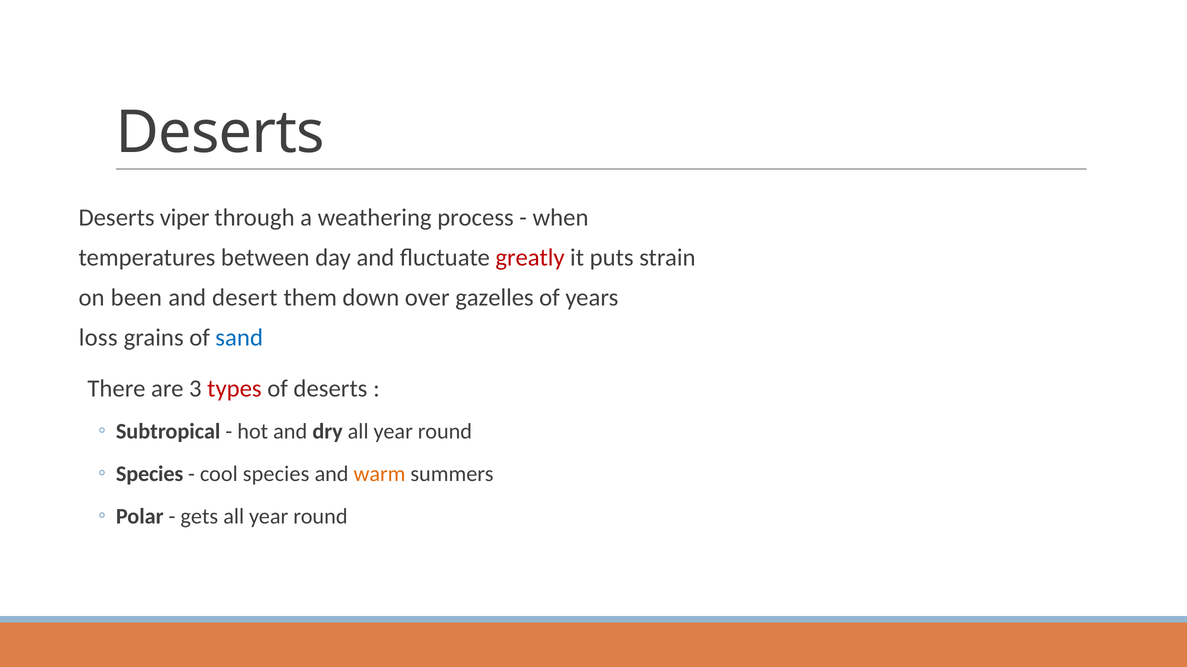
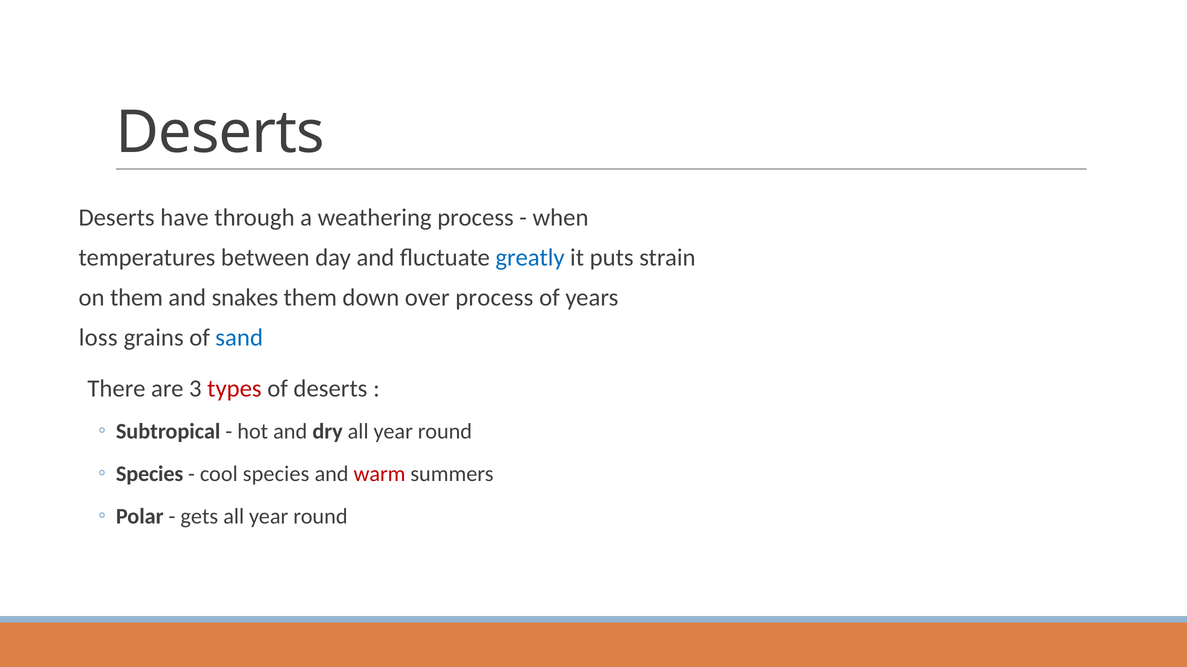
viper: viper -> have
greatly colour: red -> blue
on been: been -> them
desert: desert -> snakes
over gazelles: gazelles -> process
warm colour: orange -> red
